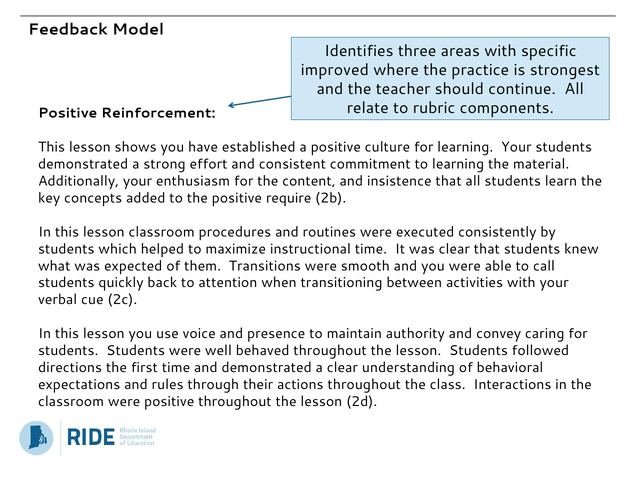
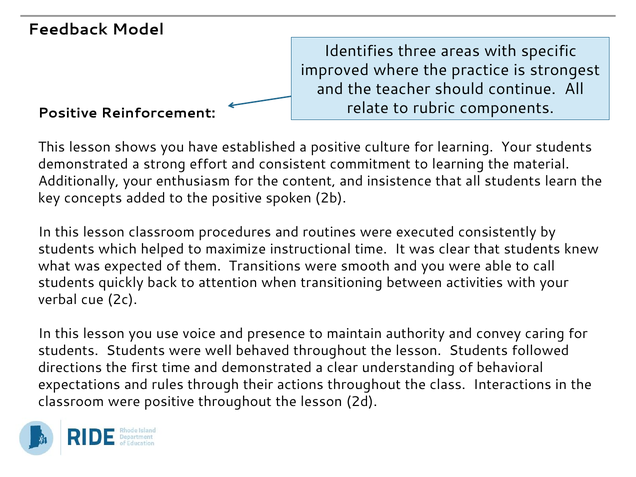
require: require -> spoken
